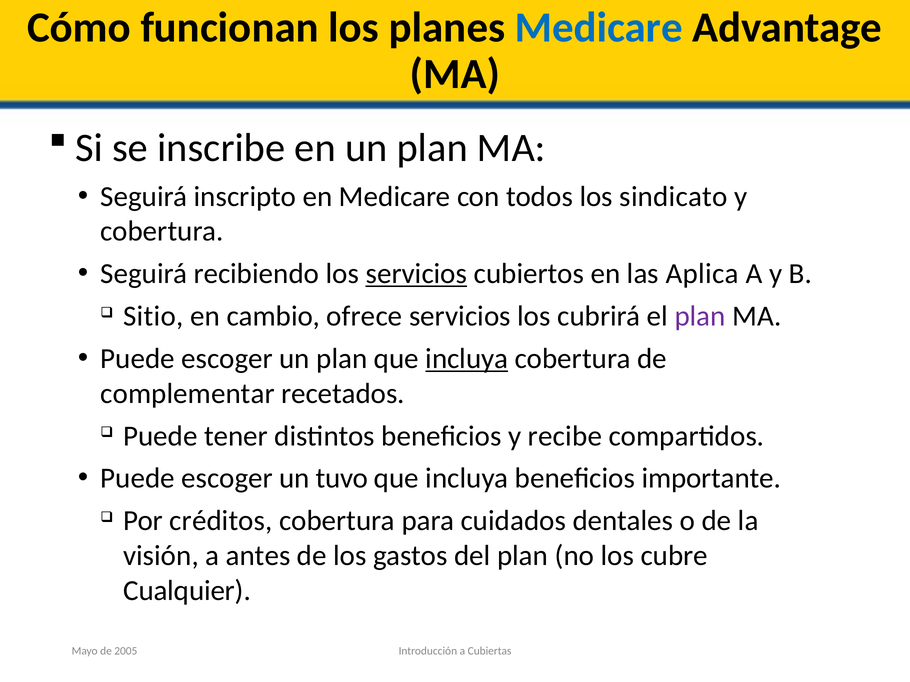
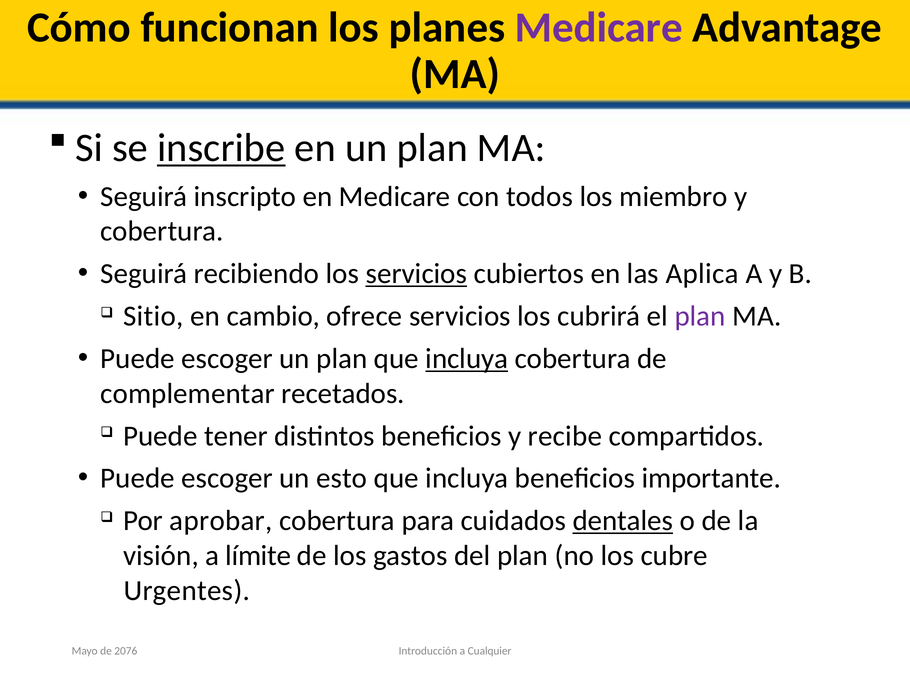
Medicare at (599, 28) colour: blue -> purple
inscribe underline: none -> present
sindicato: sindicato -> miembro
tuvo: tuvo -> esto
créditos: créditos -> aprobar
dentales underline: none -> present
antes: antes -> límite
Cualquier: Cualquier -> Urgentes
Cubiertas: Cubiertas -> Cualquier
2005: 2005 -> 2076
